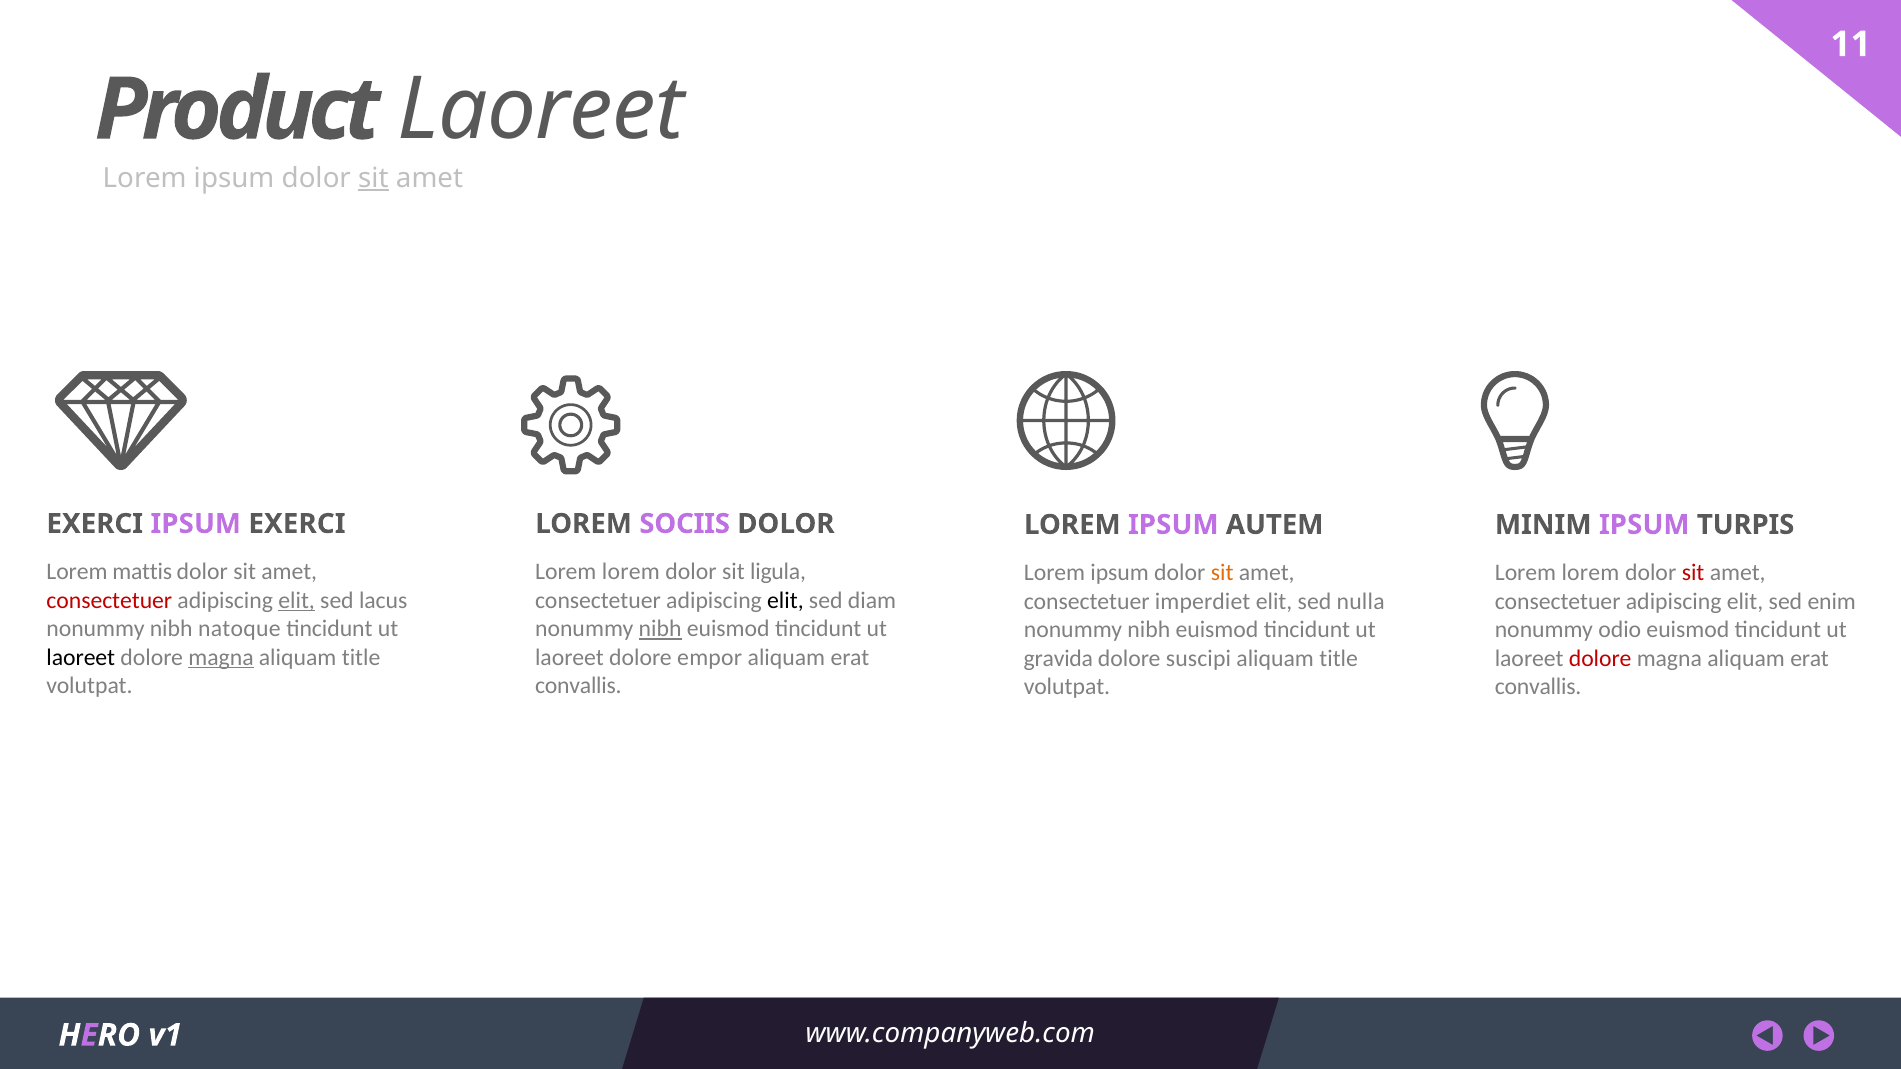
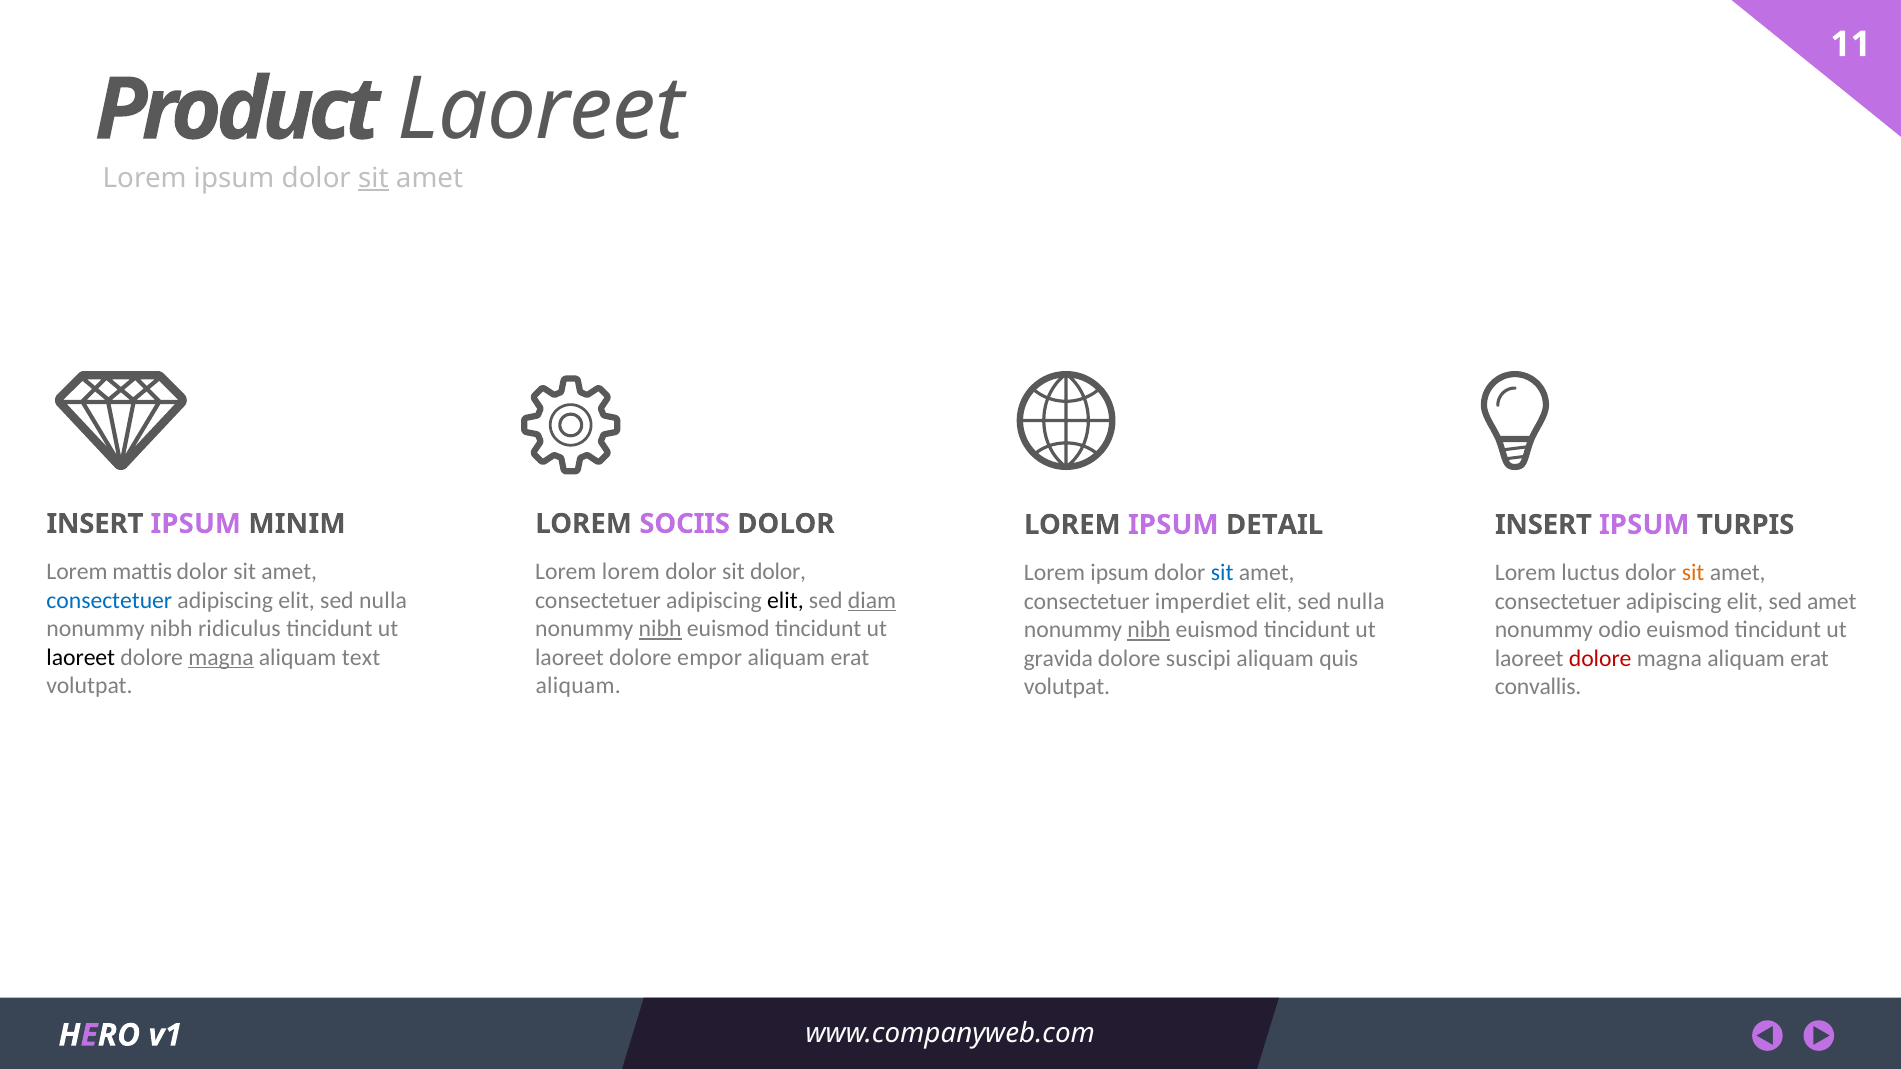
EXERCI at (95, 524): EXERCI -> INSERT
IPSUM EXERCI: EXERCI -> MINIM
AUTEM: AUTEM -> DETAIL
MINIM at (1543, 525): MINIM -> INSERT
sit ligula: ligula -> dolor
sit at (1222, 573) colour: orange -> blue
lorem at (1590, 573): lorem -> luctus
sit at (1693, 573) colour: red -> orange
consectetuer at (109, 601) colour: red -> blue
elit at (297, 601) underline: present -> none
lacus at (383, 601): lacus -> nulla
diam underline: none -> present
sed enim: enim -> amet
natoque: natoque -> ridiculus
nibh at (1149, 630) underline: none -> present
title at (361, 658): title -> text
title at (1339, 659): title -> quis
convallis at (578, 686): convallis -> aliquam
